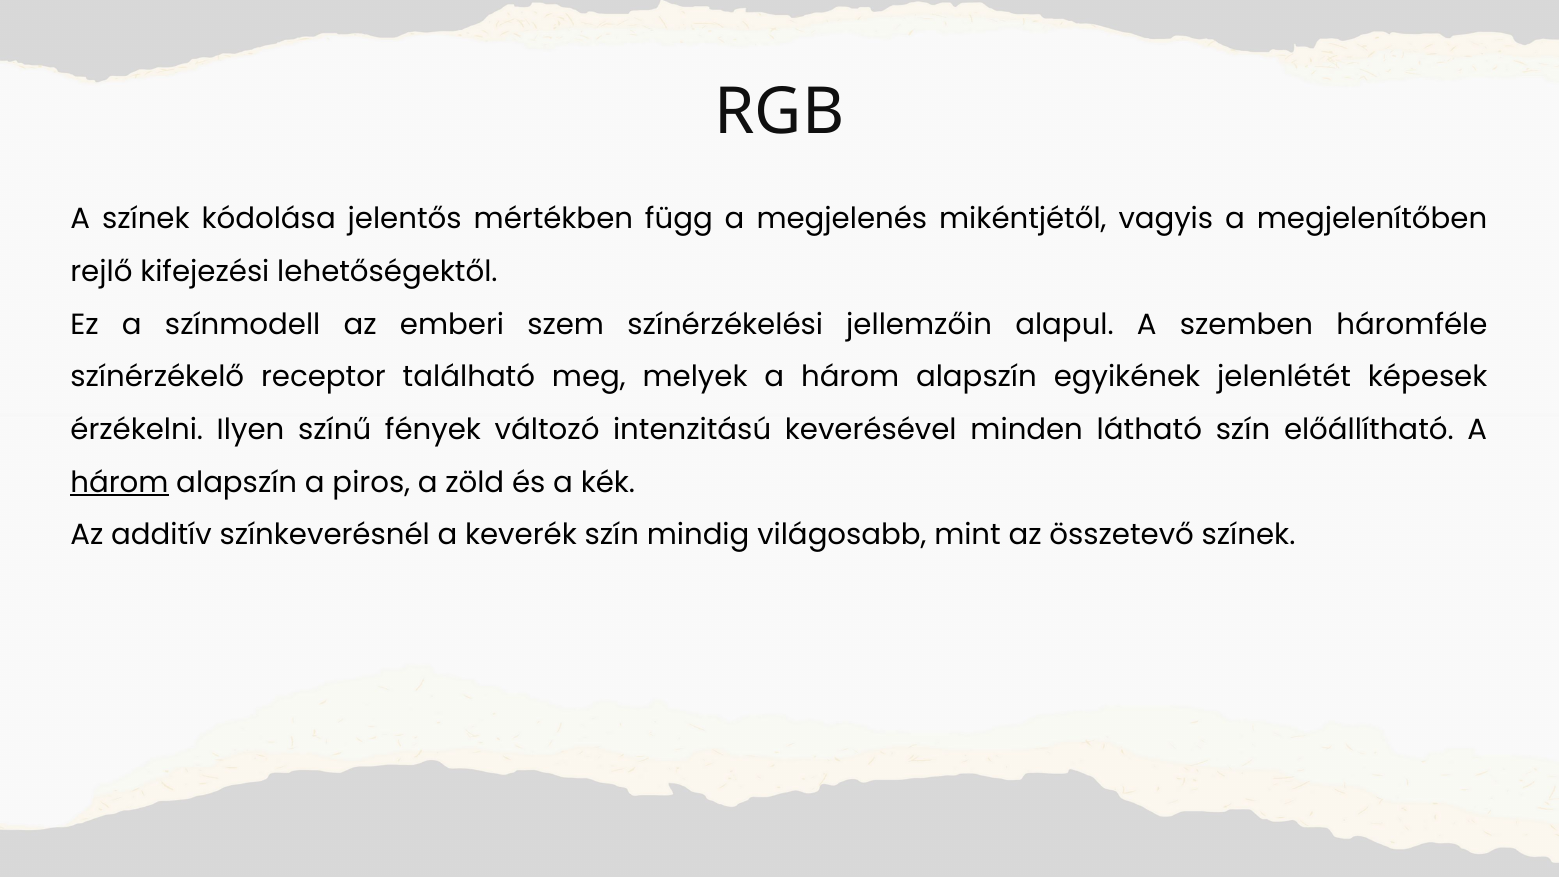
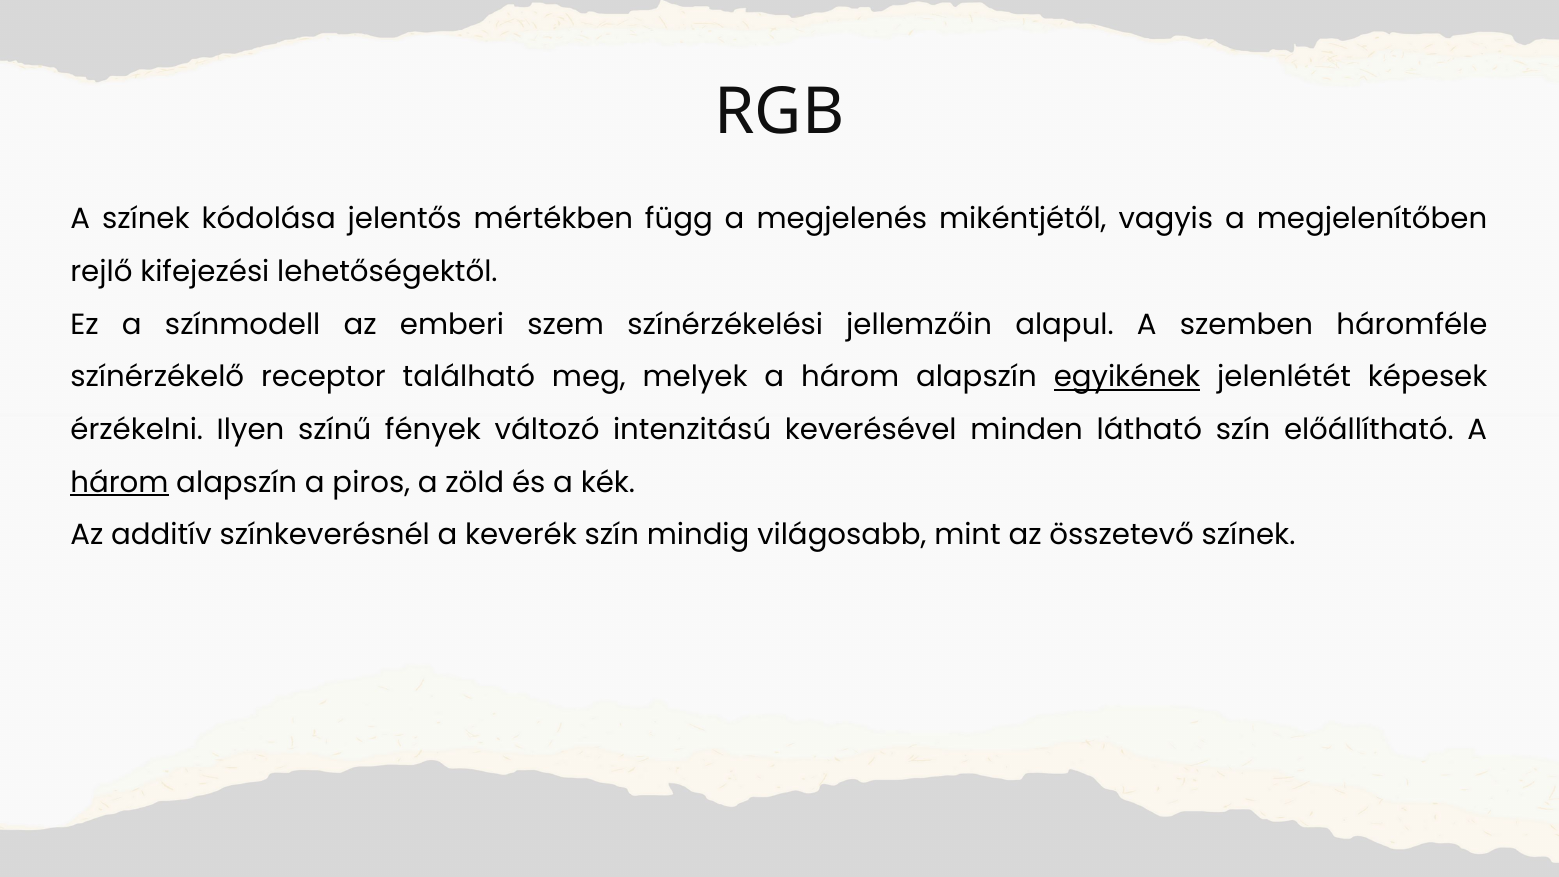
egyikének underline: none -> present
